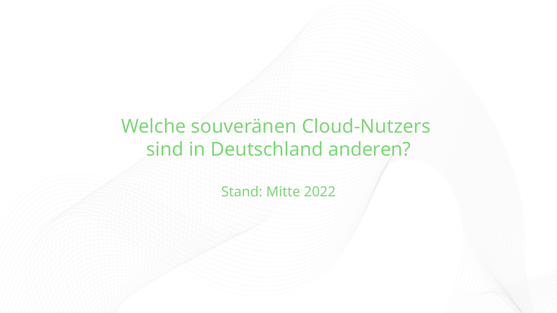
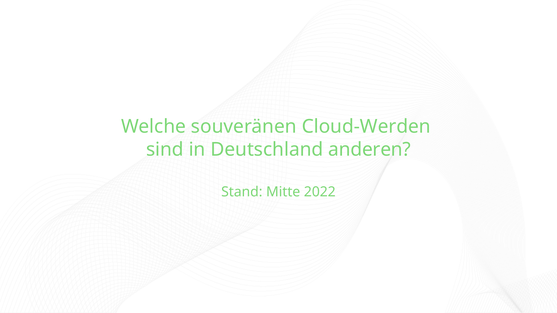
Cloud-Nutzers: Cloud-Nutzers -> Cloud-Werden
